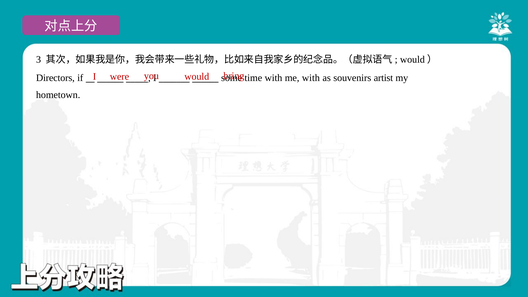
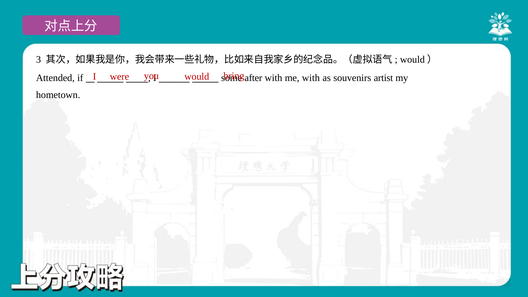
Directors: Directors -> Attended
time: time -> after
